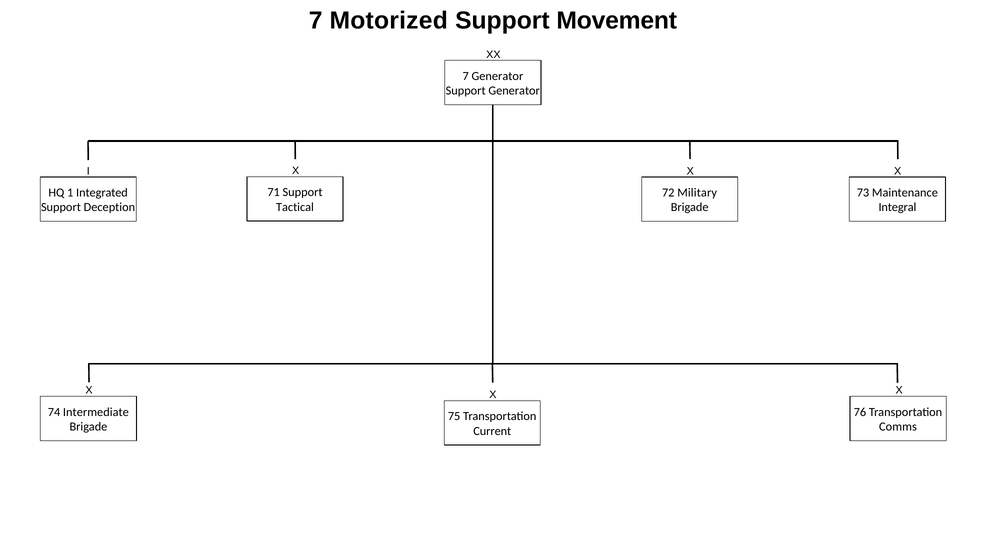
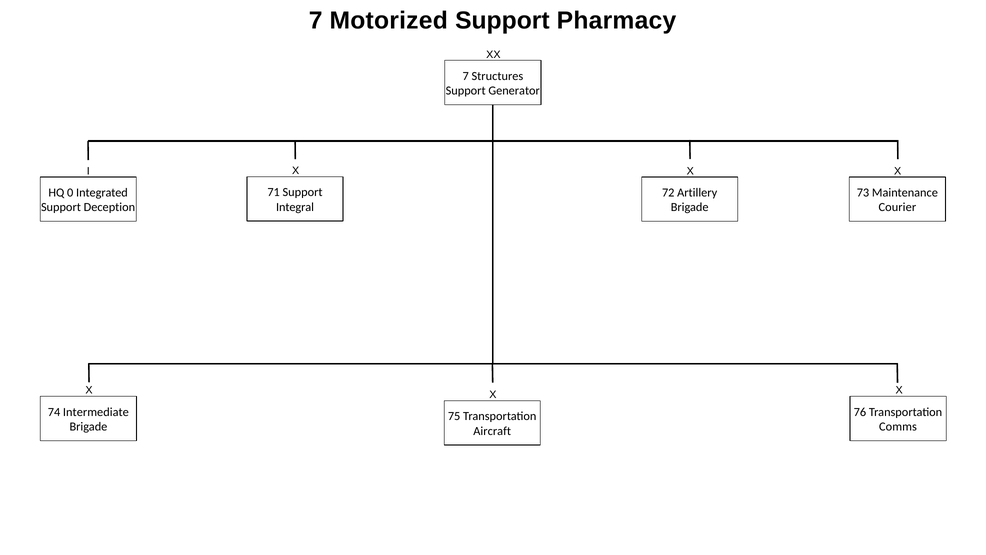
Movement: Movement -> Pharmacy
7 Generator: Generator -> Structures
1: 1 -> 0
Military: Military -> Artillery
Tactical: Tactical -> Integral
Integral: Integral -> Courier
Current: Current -> Aircraft
